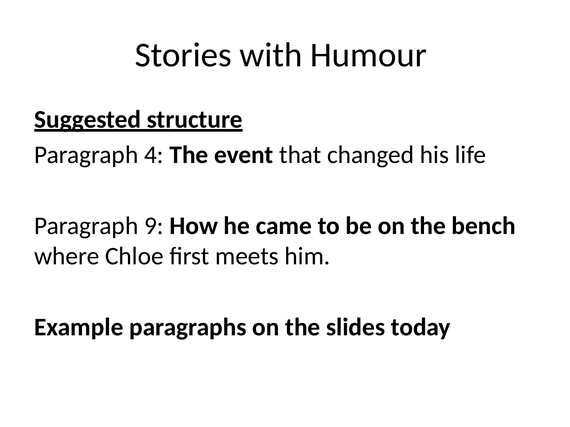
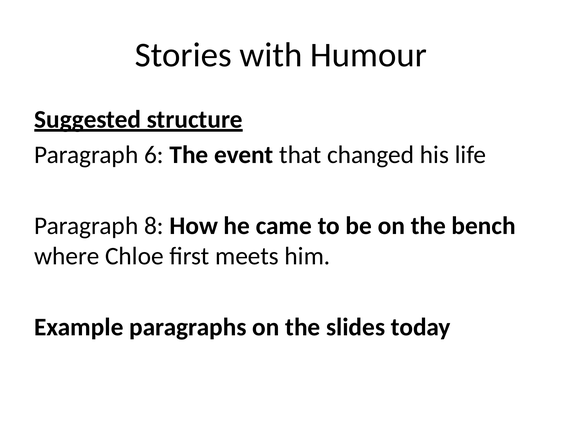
4: 4 -> 6
9: 9 -> 8
